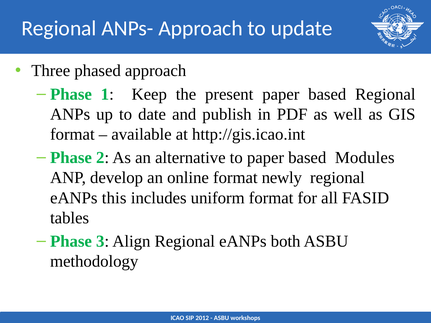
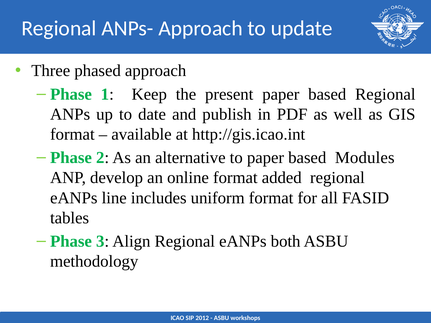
newly: newly -> added
this: this -> line
